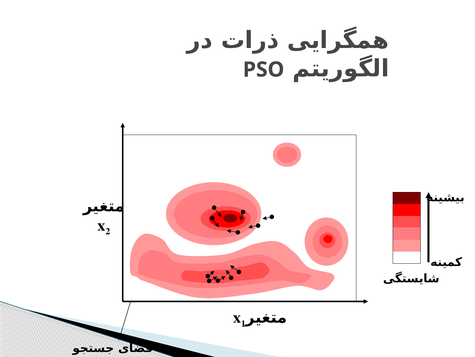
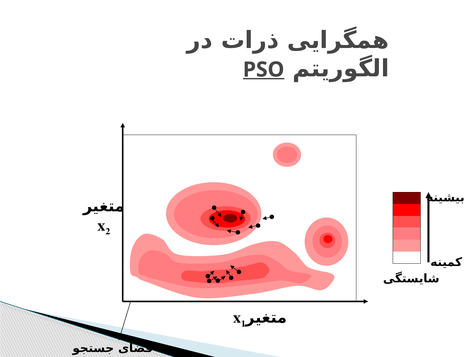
PSO underline: none -> present
